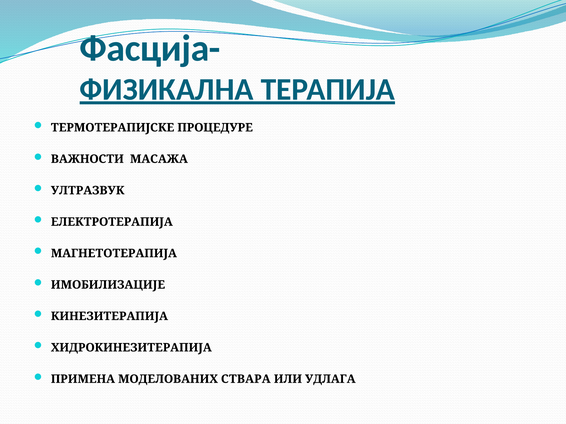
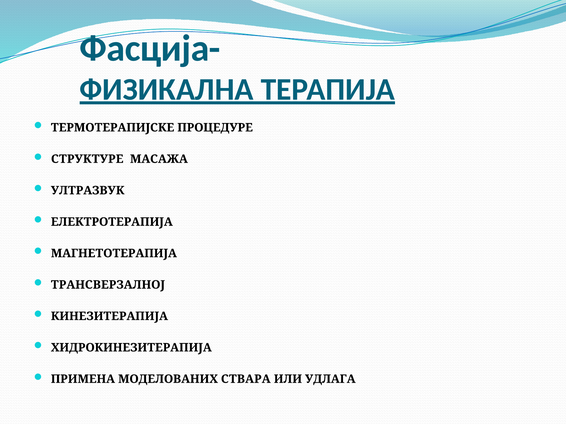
ВАЖНОСТИ: ВАЖНОСТИ -> СТРУКТУРЕ
ИМОБИЛИЗАЦИЈЕ: ИМОБИЛИЗАЦИЈЕ -> ТРАНСВЕРЗАЛНОЈ
